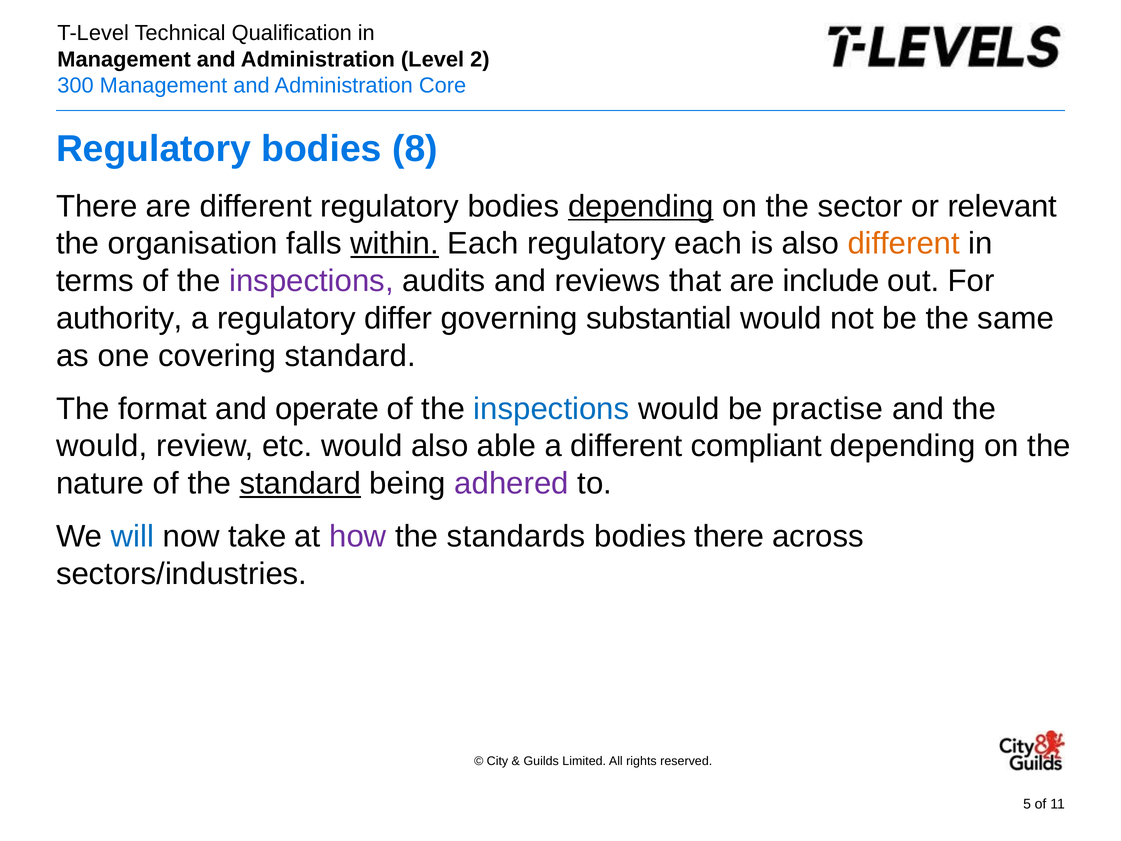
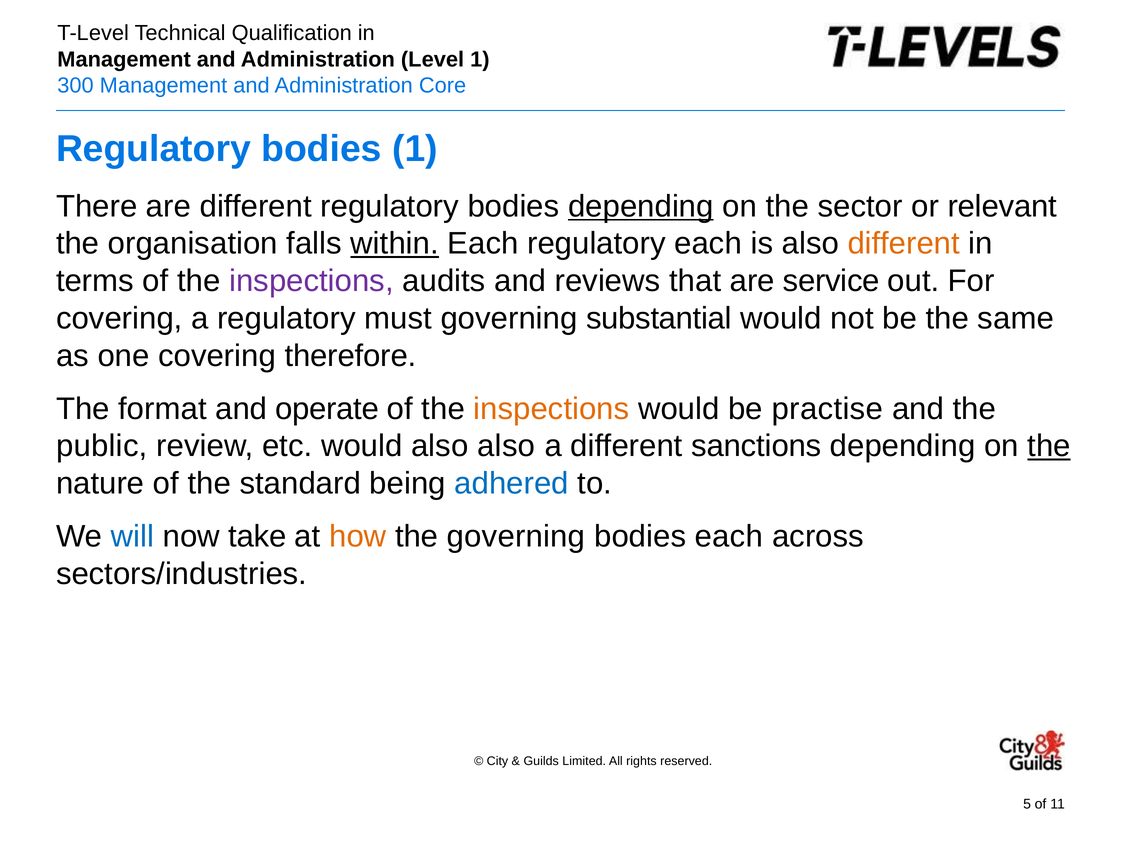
2 at (480, 59): 2 -> 1
bodies 8: 8 -> 1
include: include -> service
authority at (119, 318): authority -> covering
differ: differ -> must
covering standard: standard -> therefore
inspections at (551, 409) colour: blue -> orange
would at (102, 446): would -> public
also able: able -> also
compliant: compliant -> sanctions
the at (1049, 446) underline: none -> present
standard at (300, 483) underline: present -> none
adhered colour: purple -> blue
how colour: purple -> orange
the standards: standards -> governing
bodies there: there -> each
